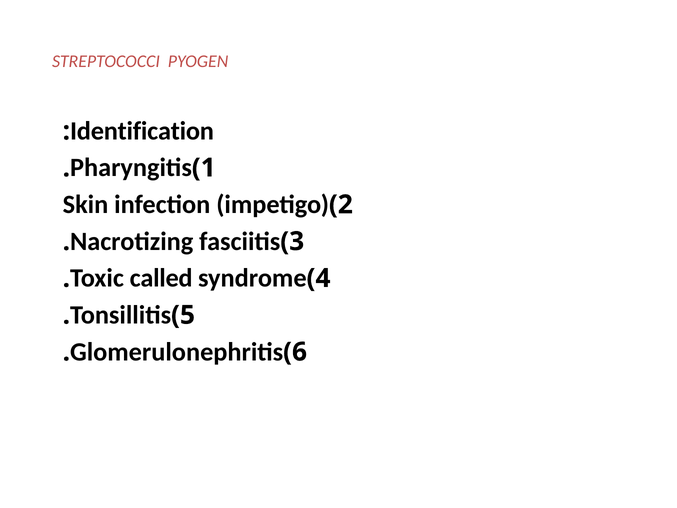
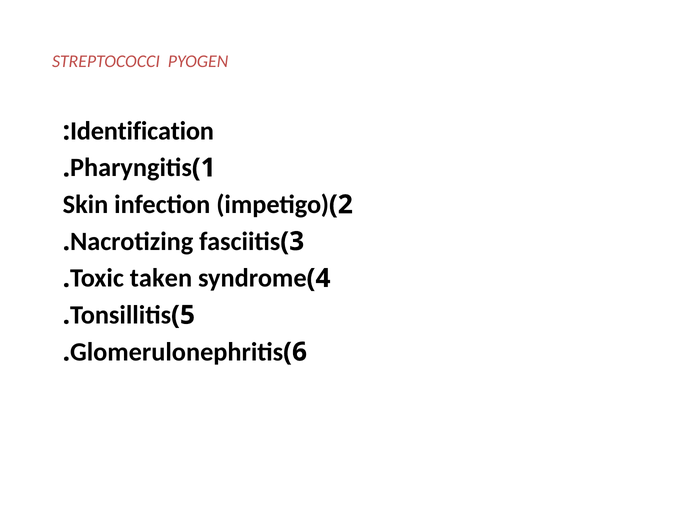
called: called -> taken
